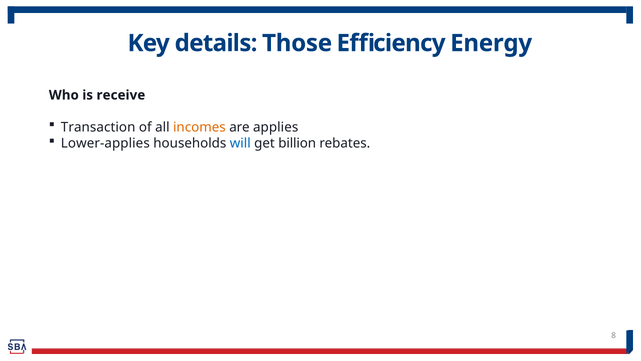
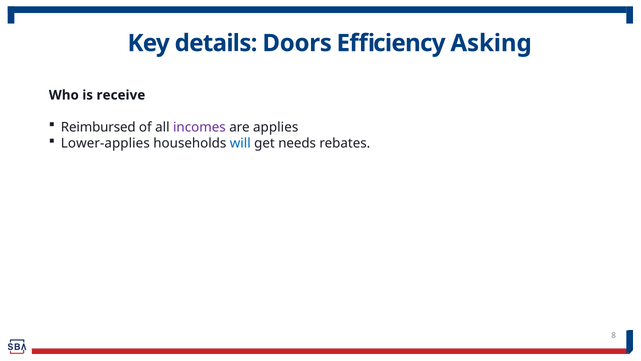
Those: Those -> Doors
Energy: Energy -> Asking
Transaction: Transaction -> Reimbursed
incomes colour: orange -> purple
billion: billion -> needs
